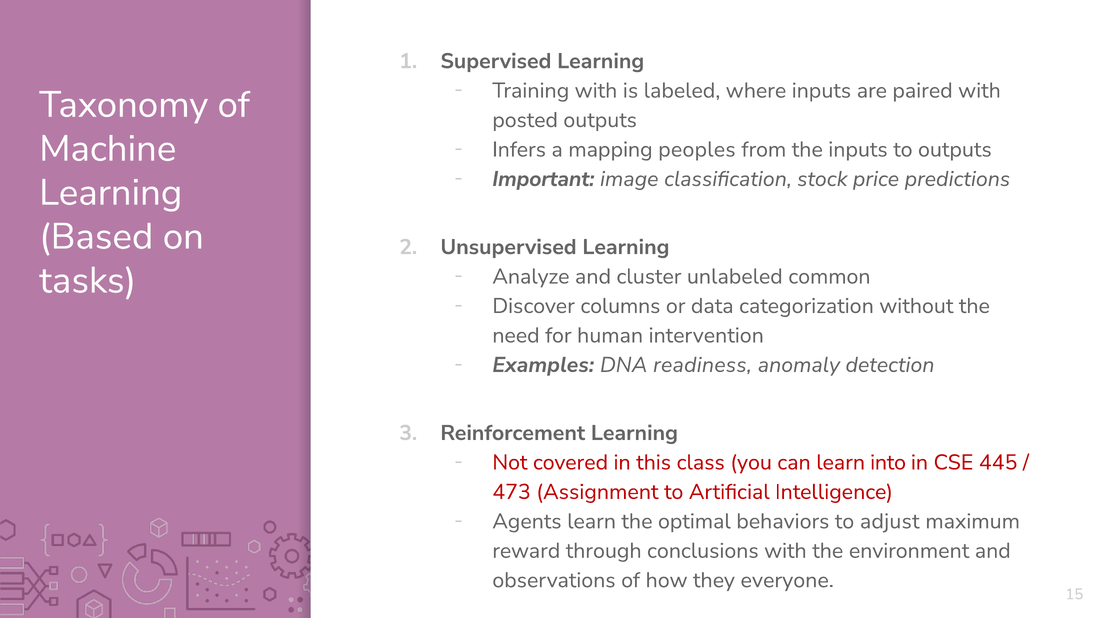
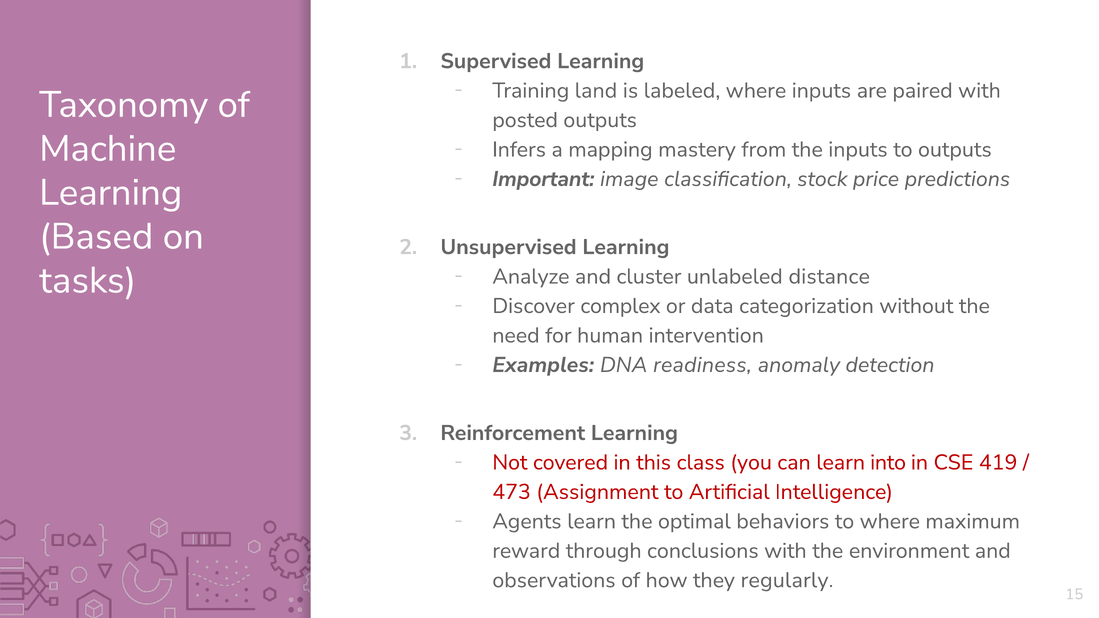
Training with: with -> land
peoples: peoples -> mastery
common: common -> distance
columns: columns -> complex
445: 445 -> 419
to adjust: adjust -> where
everyone: everyone -> regularly
